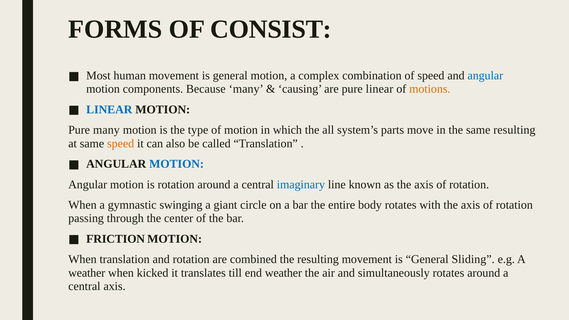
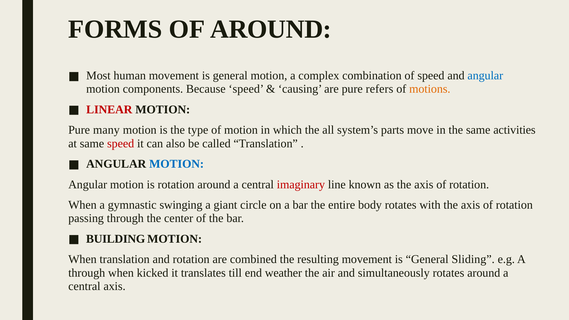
OF CONSIST: CONSIST -> AROUND
Because many: many -> speed
pure linear: linear -> refers
LINEAR at (109, 110) colour: blue -> red
same resulting: resulting -> activities
speed at (121, 143) colour: orange -> red
imaginary colour: blue -> red
FRICTION: FRICTION -> BUILDING
weather at (87, 273): weather -> through
